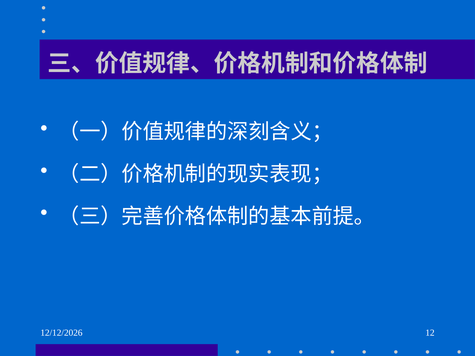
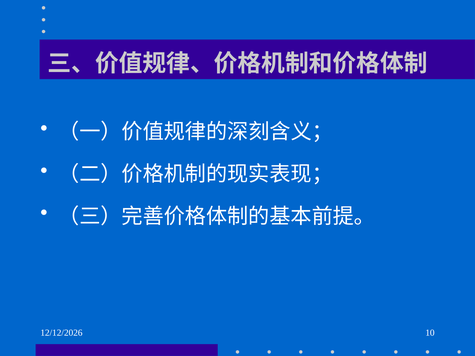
12: 12 -> 10
